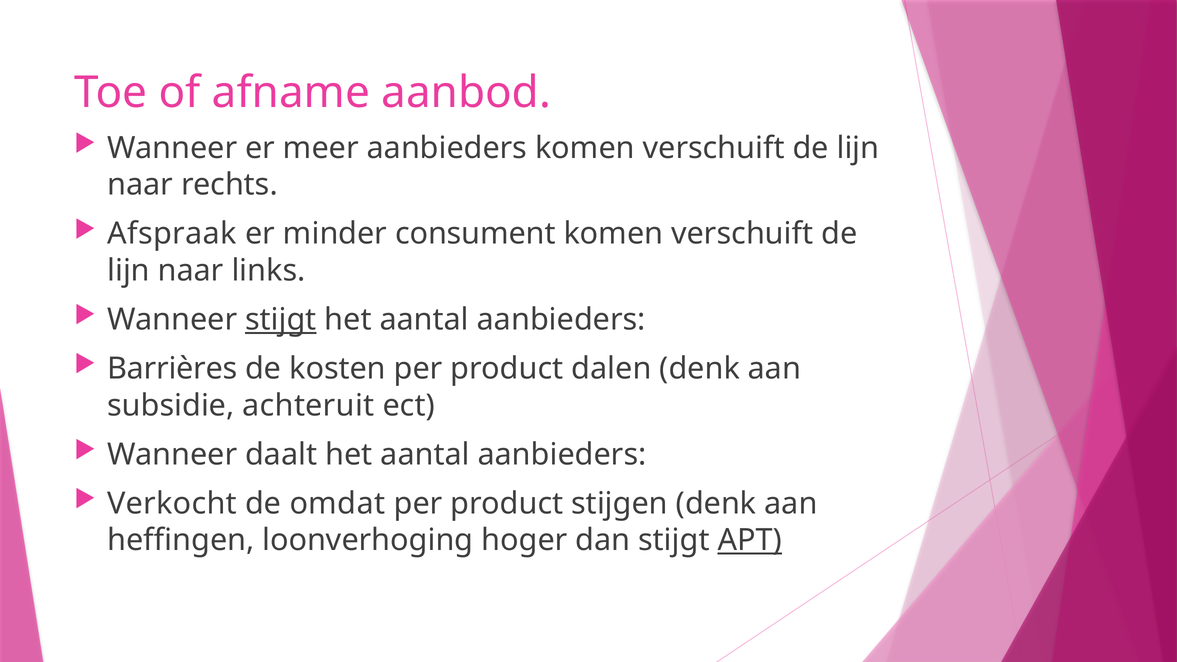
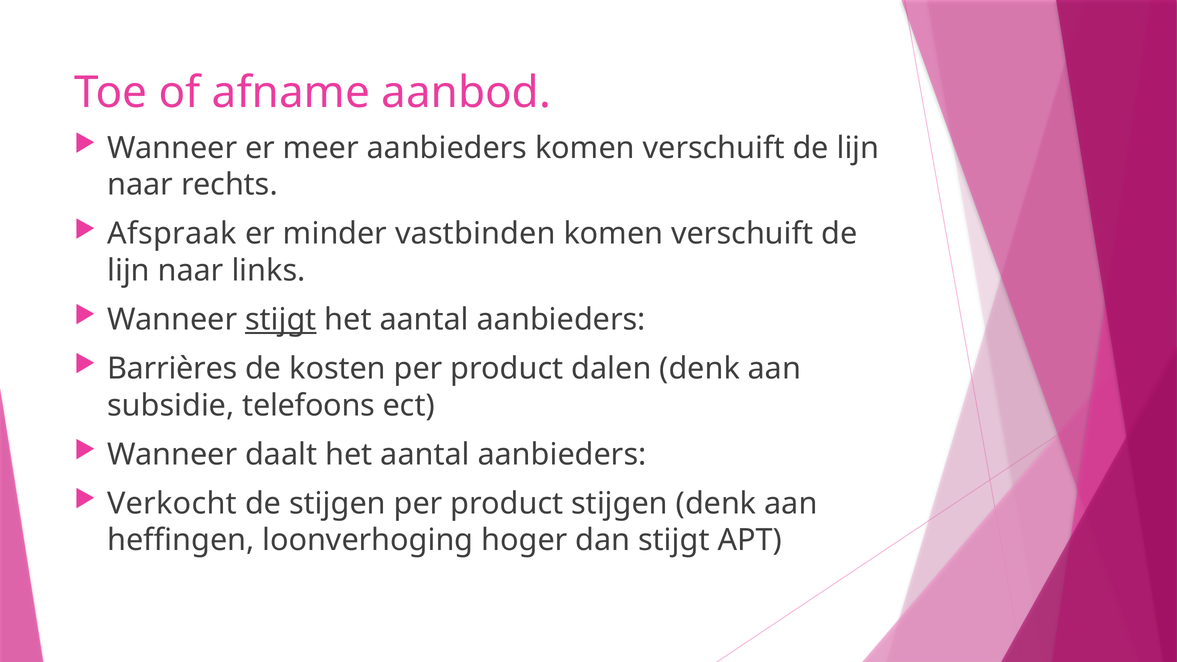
consument: consument -> vastbinden
achteruit: achteruit -> telefoons
de omdat: omdat -> stijgen
APT underline: present -> none
